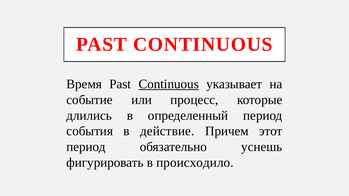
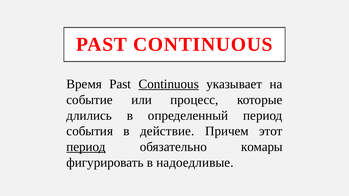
период at (86, 147) underline: none -> present
уснешь: уснешь -> комары
происходило: происходило -> надоедливые
